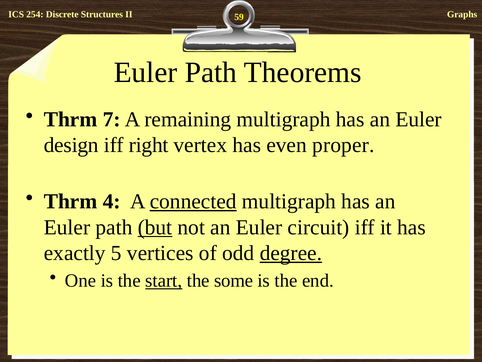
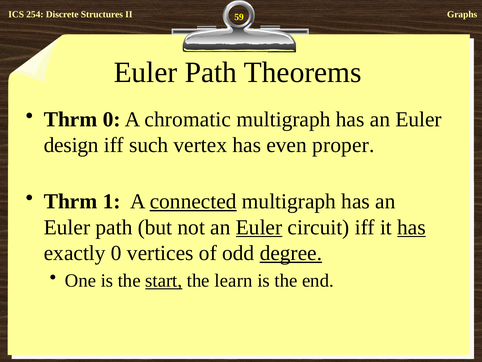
Thrm 7: 7 -> 0
remaining: remaining -> chromatic
right: right -> such
4: 4 -> 1
but underline: present -> none
Euler at (259, 227) underline: none -> present
has at (412, 227) underline: none -> present
exactly 5: 5 -> 0
some: some -> learn
